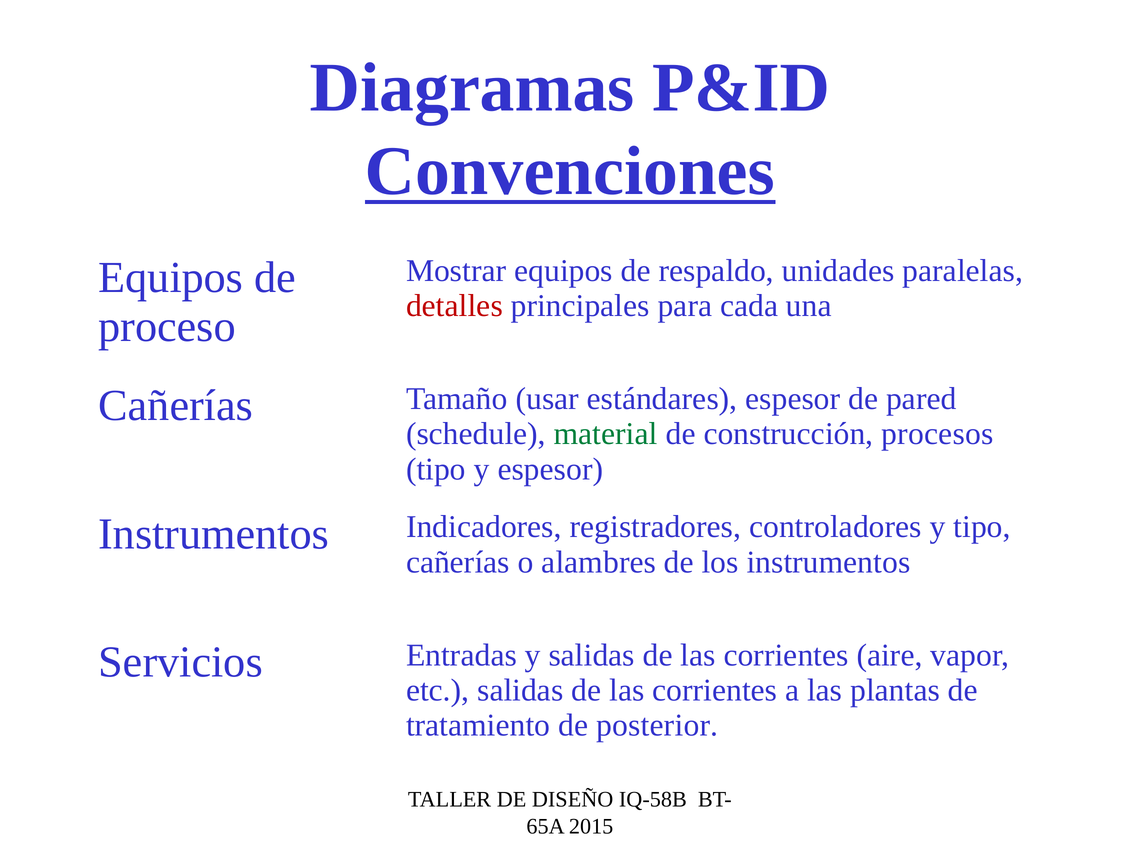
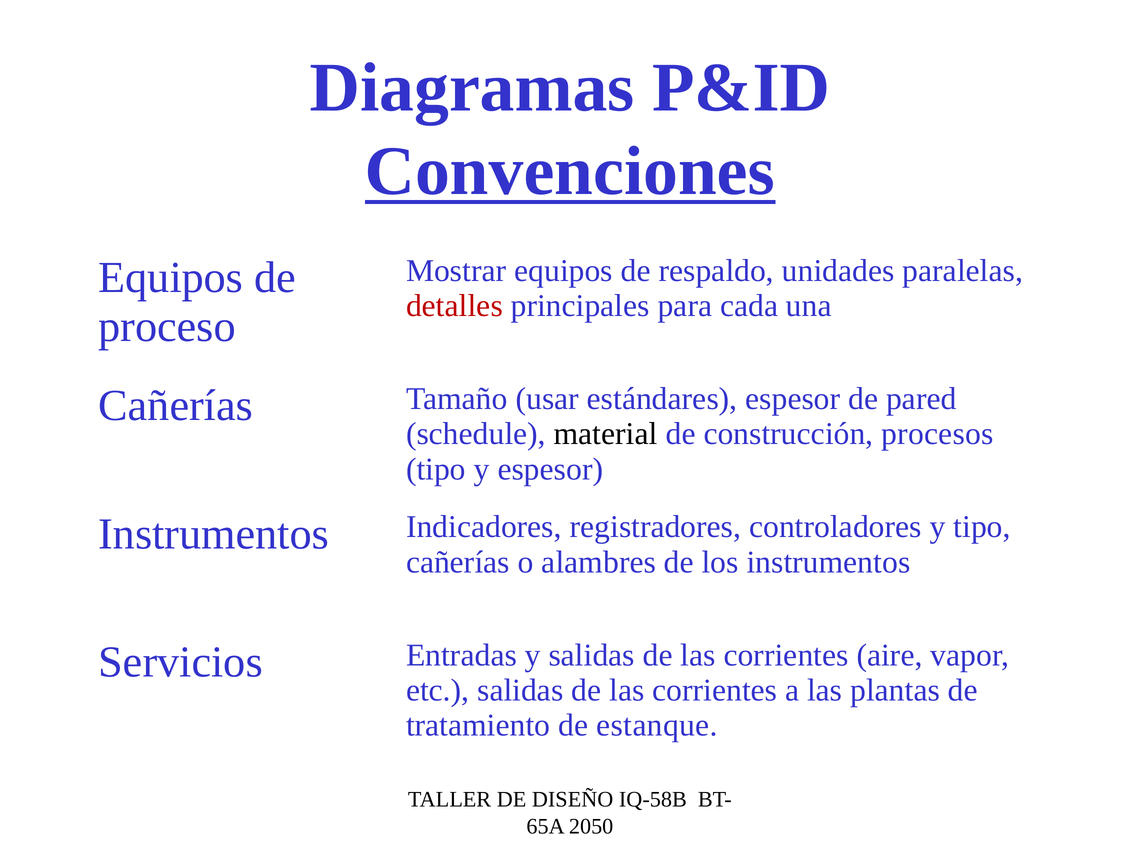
material colour: green -> black
posterior: posterior -> estanque
2015: 2015 -> 2050
